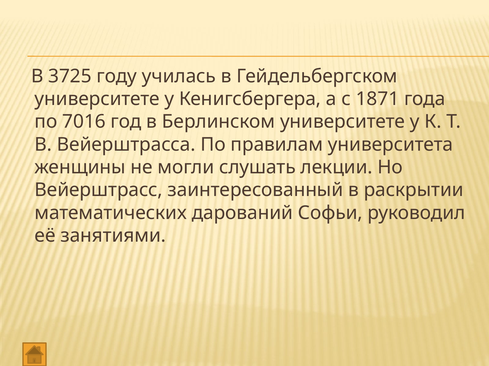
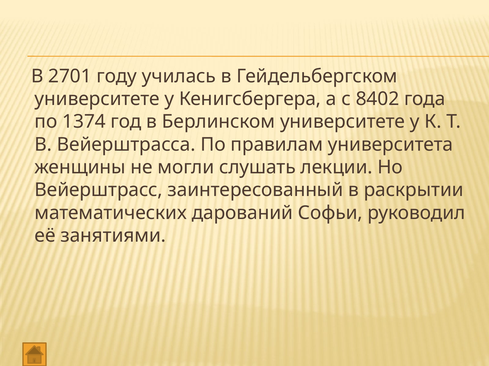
3725: 3725 -> 2701
1871: 1871 -> 8402
7016: 7016 -> 1374
